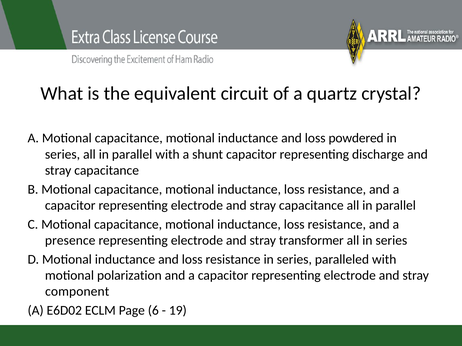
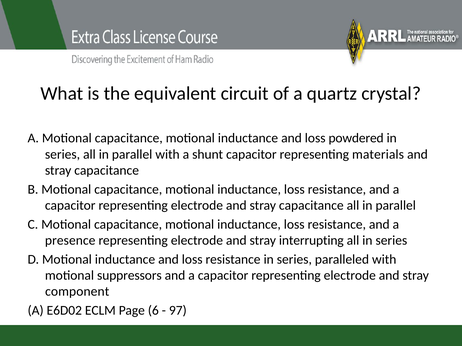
discharge: discharge -> materials
transformer: transformer -> interrupting
polarization: polarization -> suppressors
19: 19 -> 97
